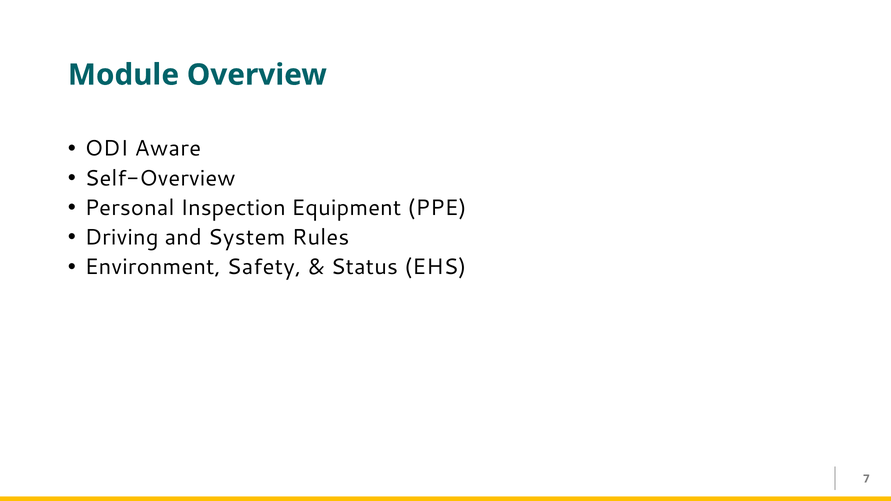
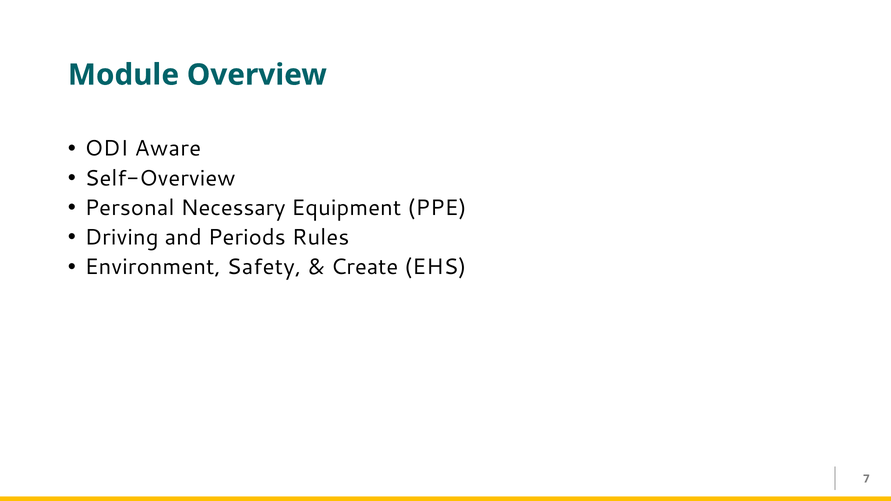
Inspection: Inspection -> Necessary
System: System -> Periods
Status: Status -> Create
